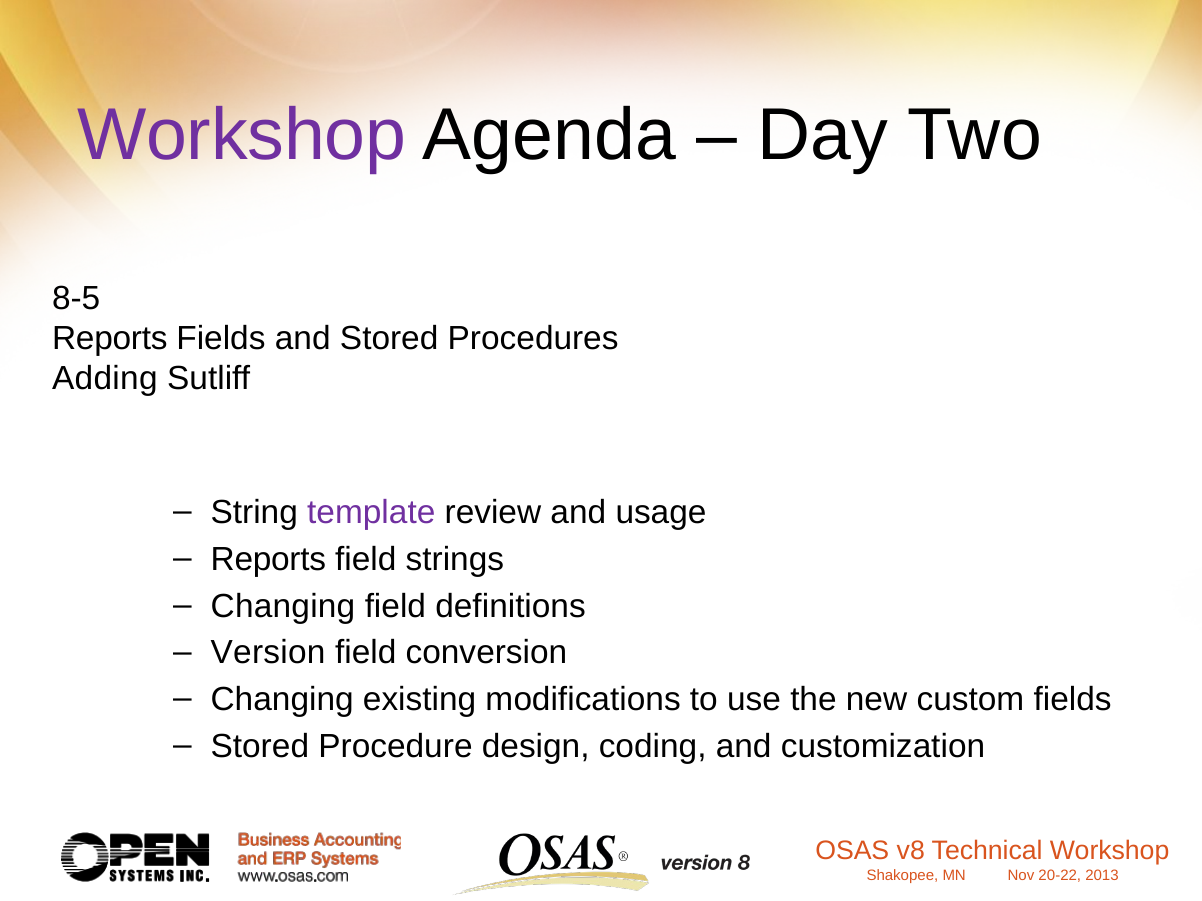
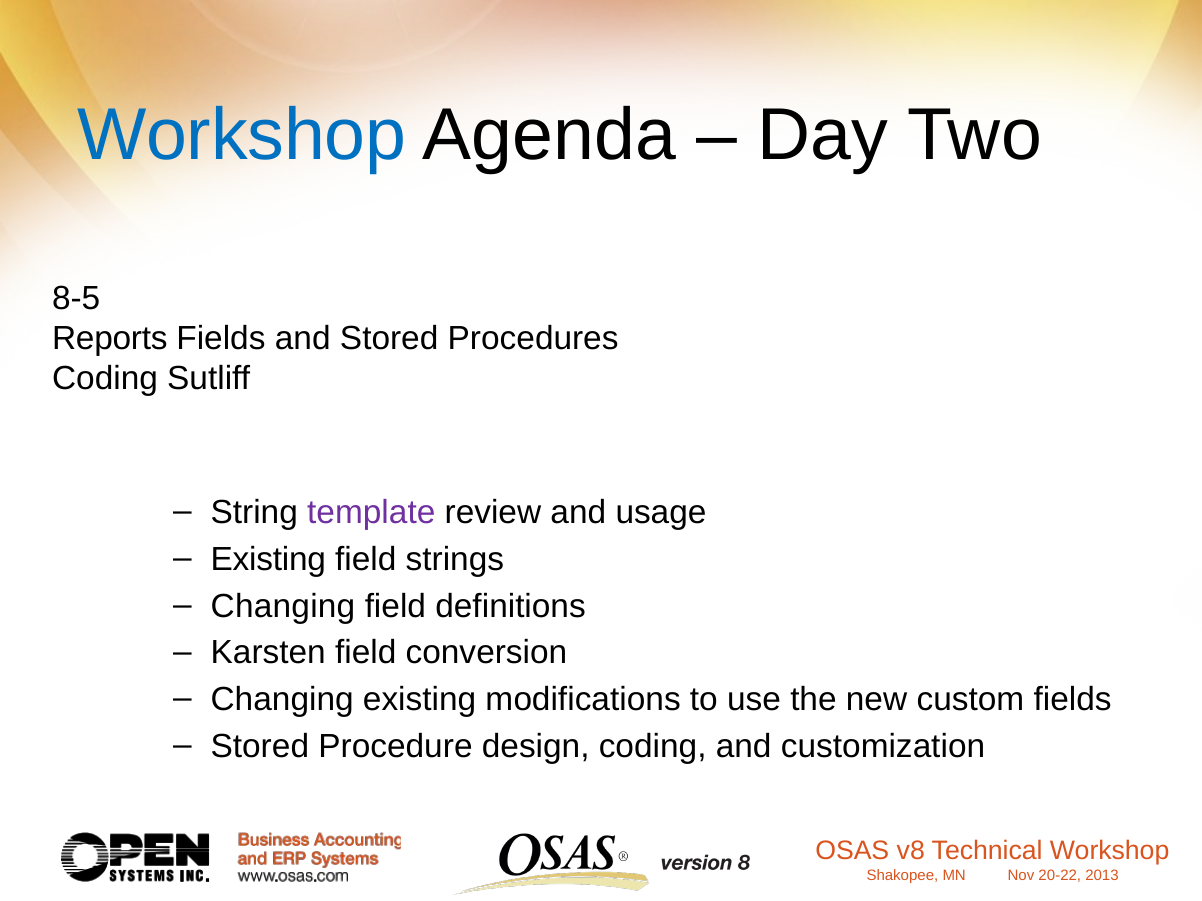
Workshop at (242, 135) colour: purple -> blue
Adding at (105, 379): Adding -> Coding
Reports at (268, 560): Reports -> Existing
Version: Version -> Karsten
